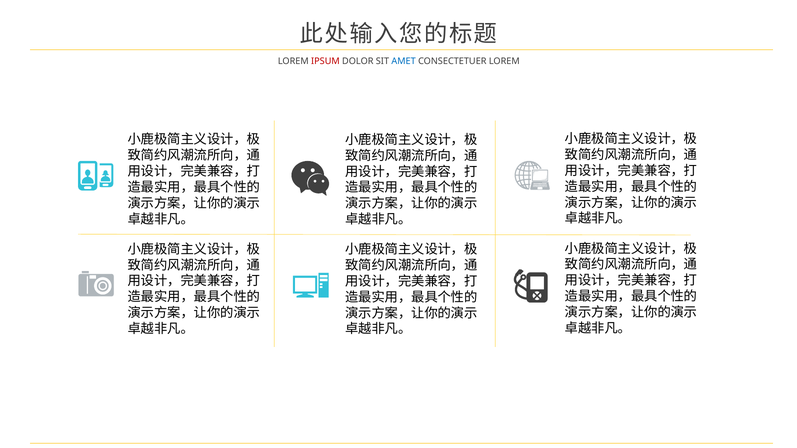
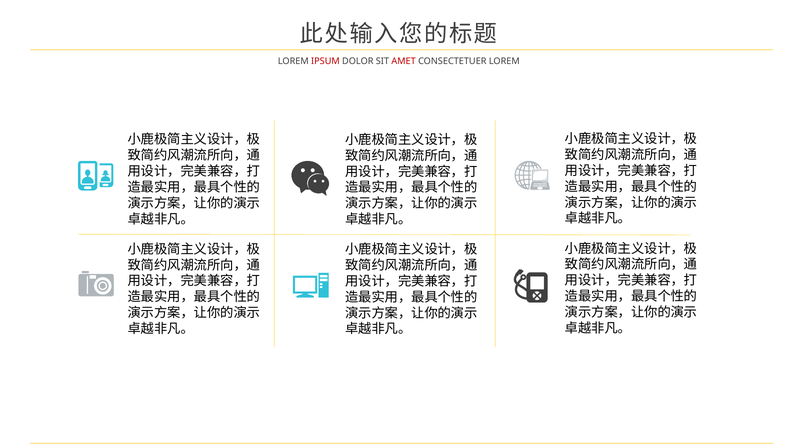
AMET colour: blue -> red
